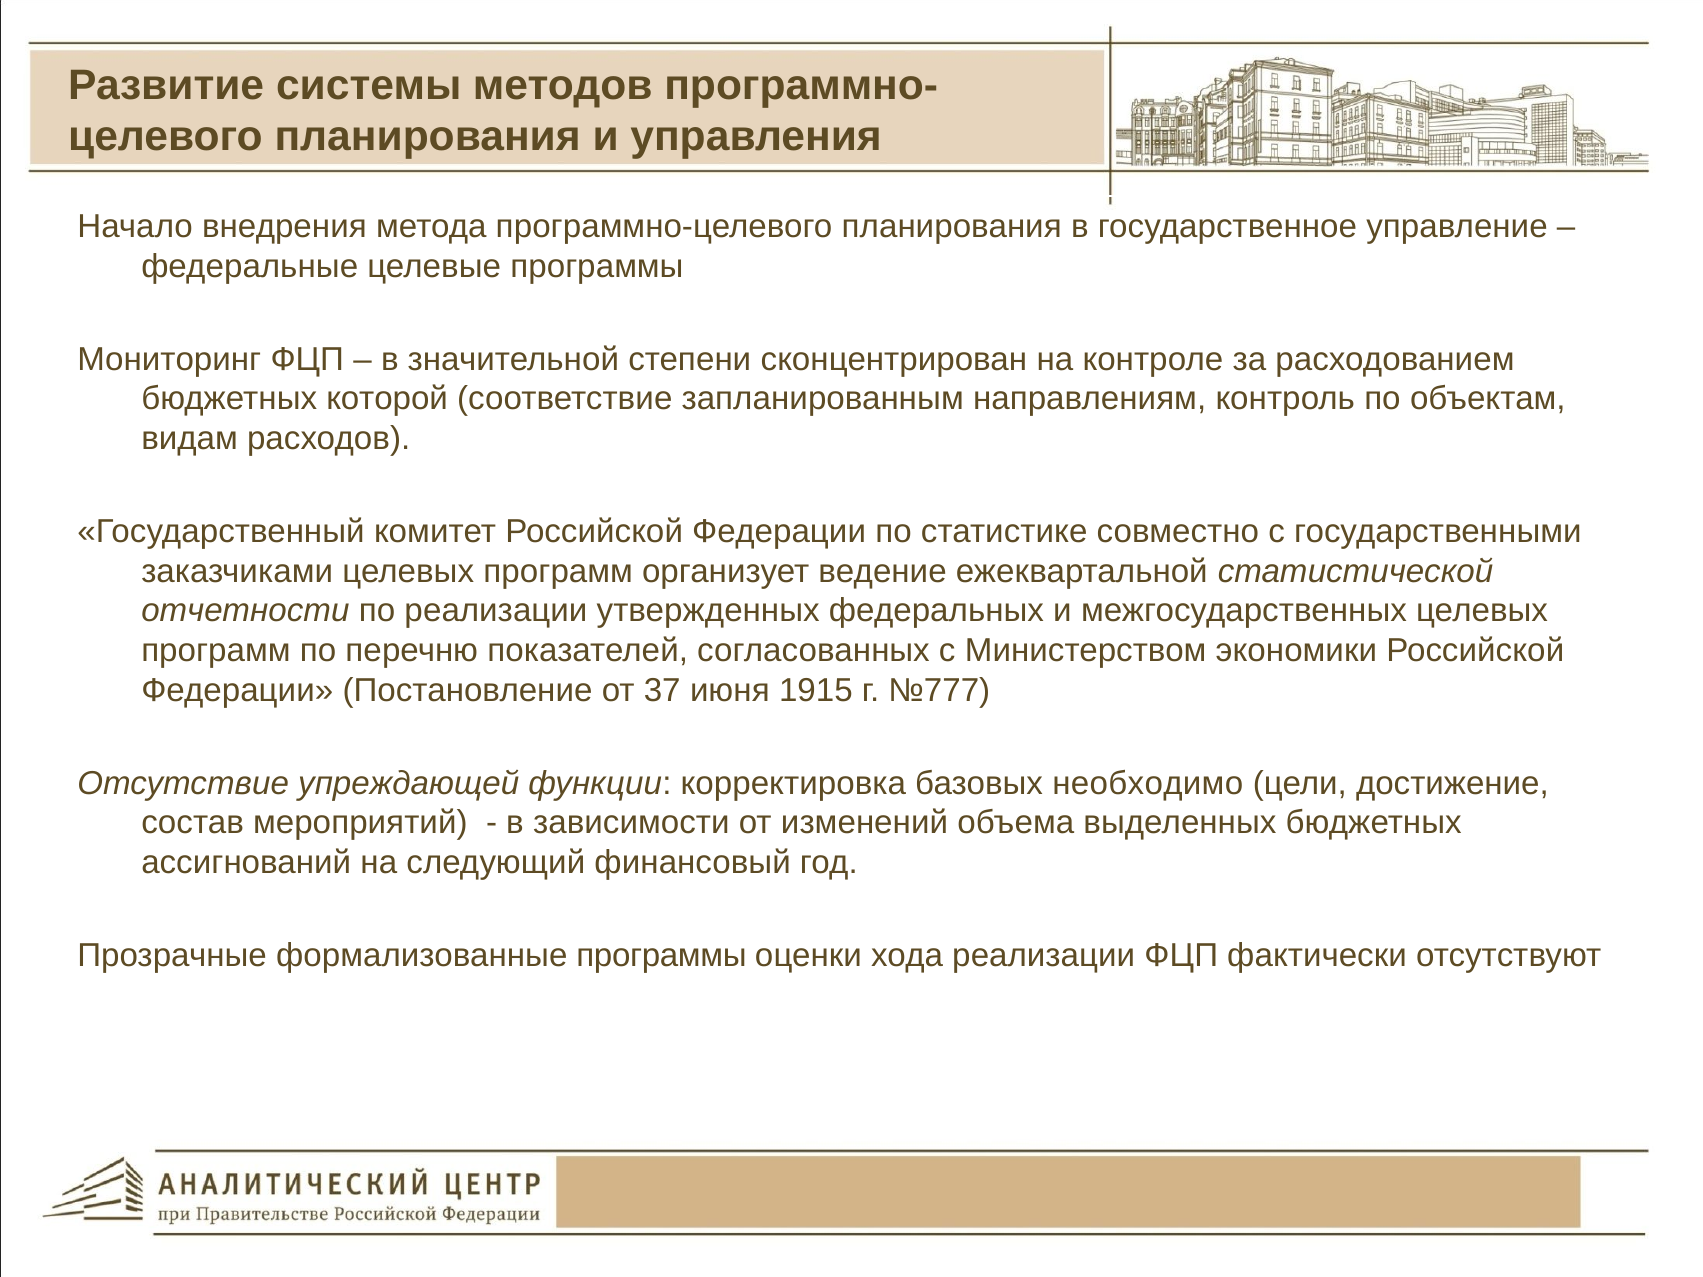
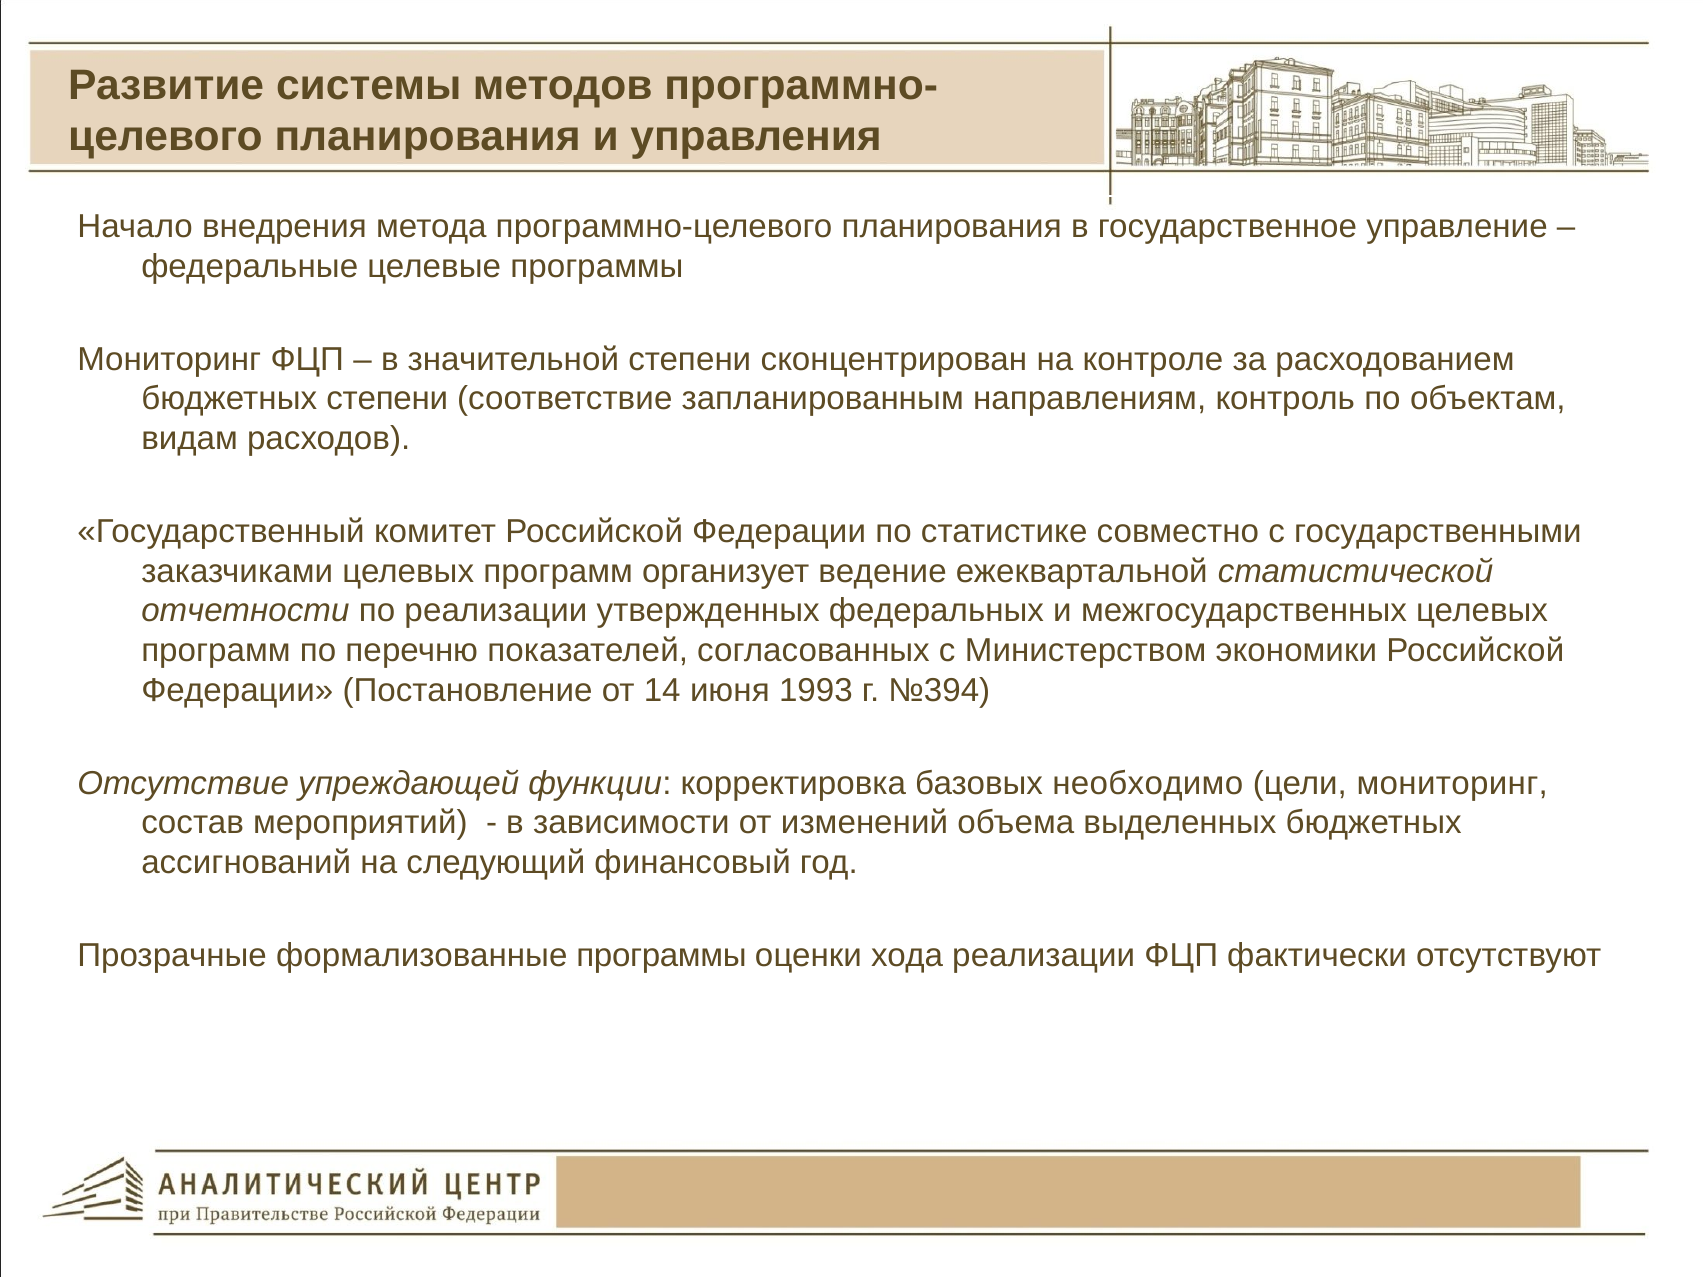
бюджетных которой: которой -> степени
37: 37 -> 14
1915: 1915 -> 1993
№777: №777 -> №394
цели достижение: достижение -> мониторинг
